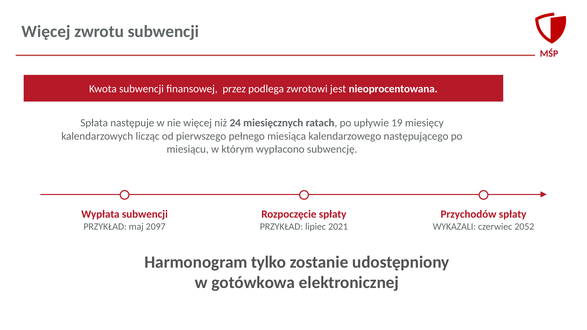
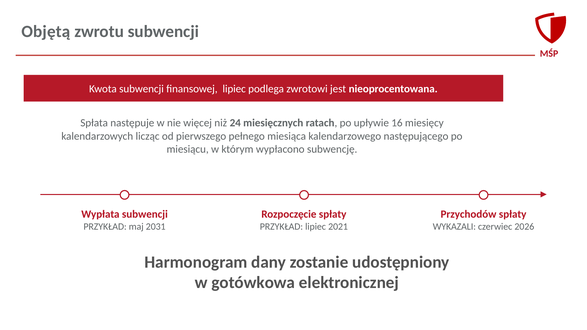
Więcej at (46, 32): Więcej -> Objętą
finansowej przez: przez -> lipiec
19: 19 -> 16
2097: 2097 -> 2031
2052: 2052 -> 2026
tylko: tylko -> dany
